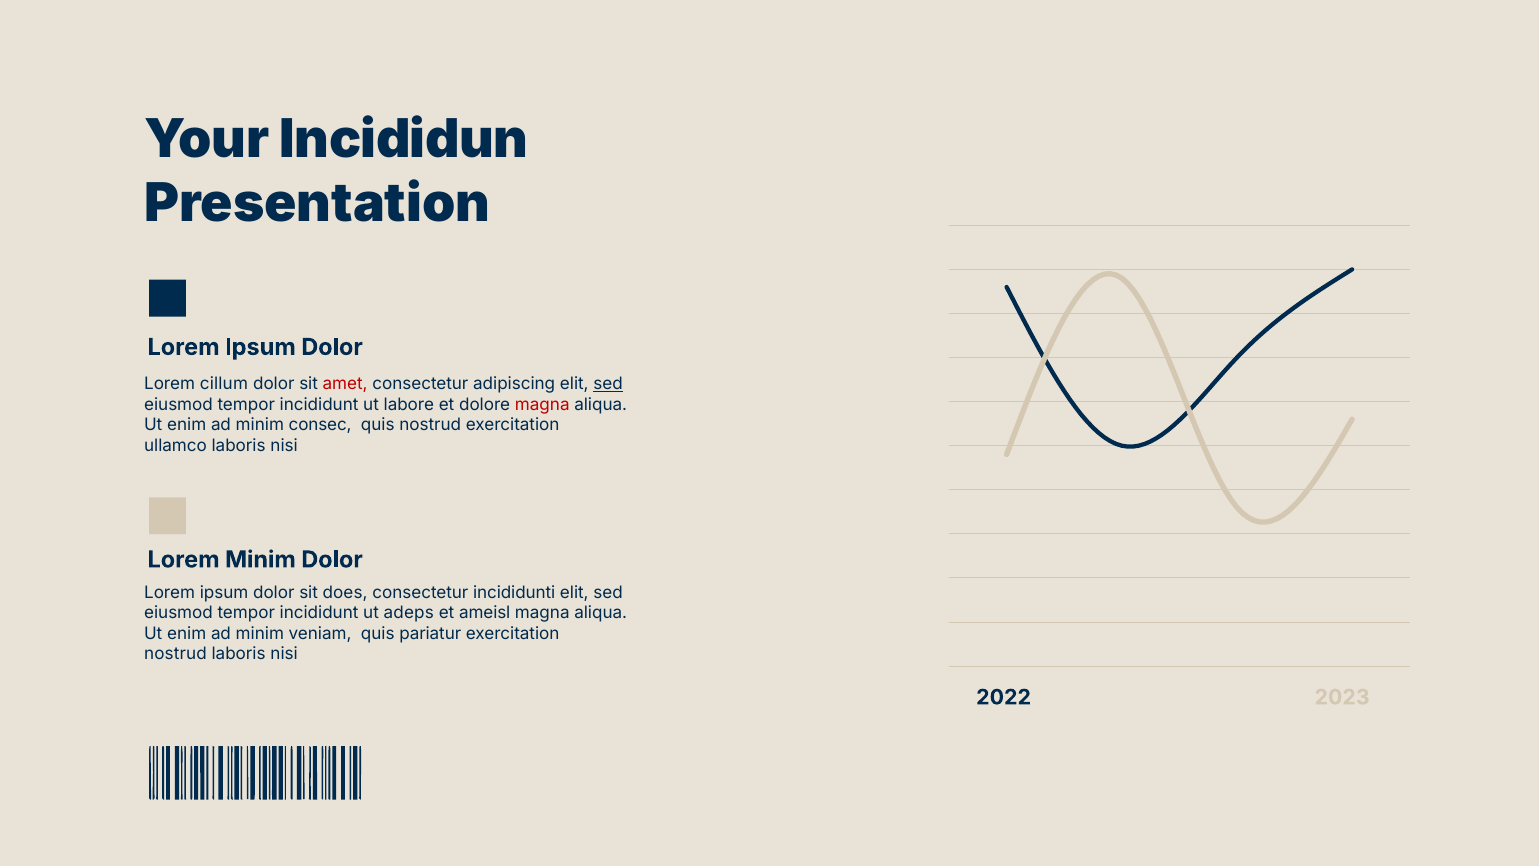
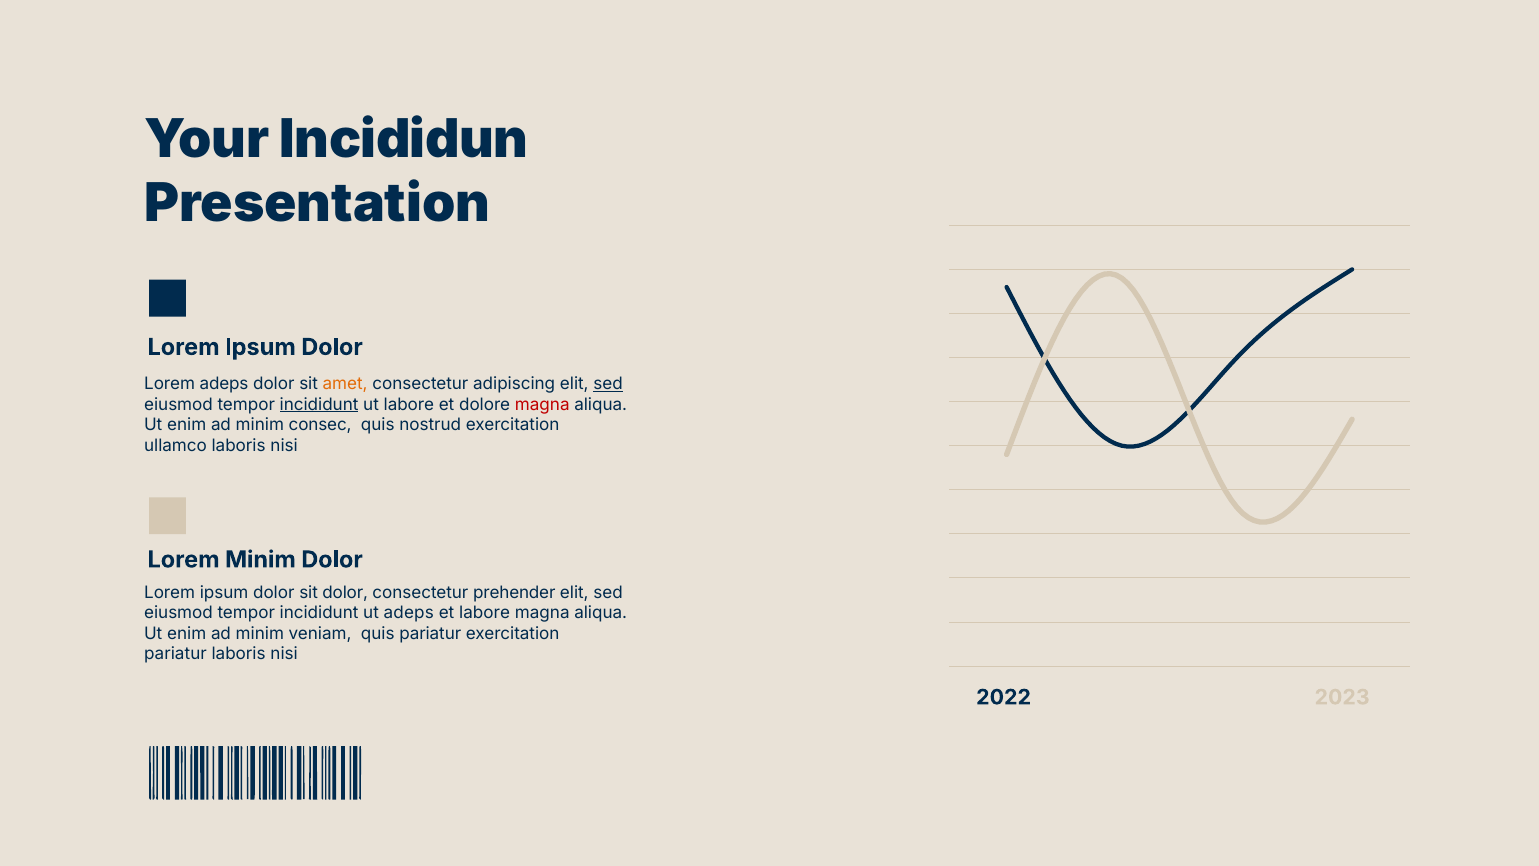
Lorem cillum: cillum -> adeps
amet colour: red -> orange
incididunt at (319, 404) underline: none -> present
sit does: does -> dolor
incididunti: incididunti -> prehender
et ameisl: ameisl -> labore
nostrud at (175, 654): nostrud -> pariatur
